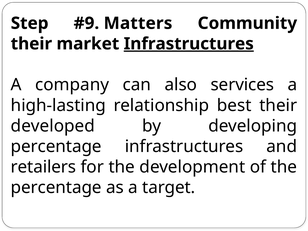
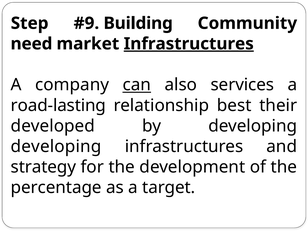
Matters: Matters -> Building
their at (31, 44): their -> need
can underline: none -> present
high-lasting: high-lasting -> road-lasting
percentage at (56, 146): percentage -> developing
retailers: retailers -> strategy
